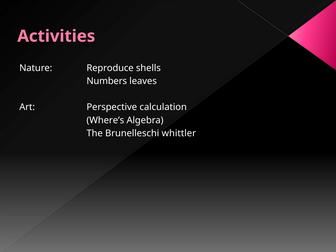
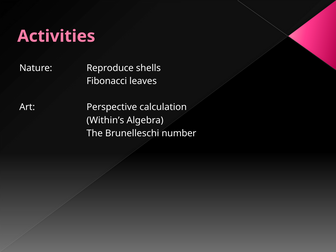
Numbers: Numbers -> Fibonacci
Where’s: Where’s -> Within’s
whittler: whittler -> number
